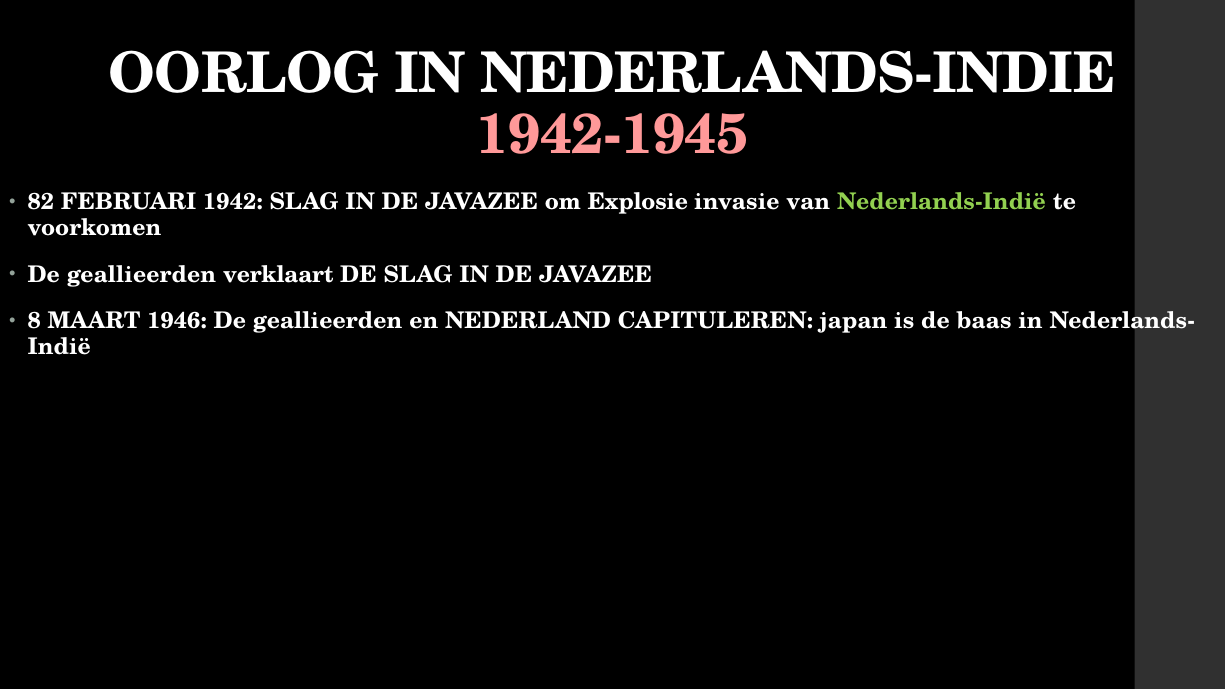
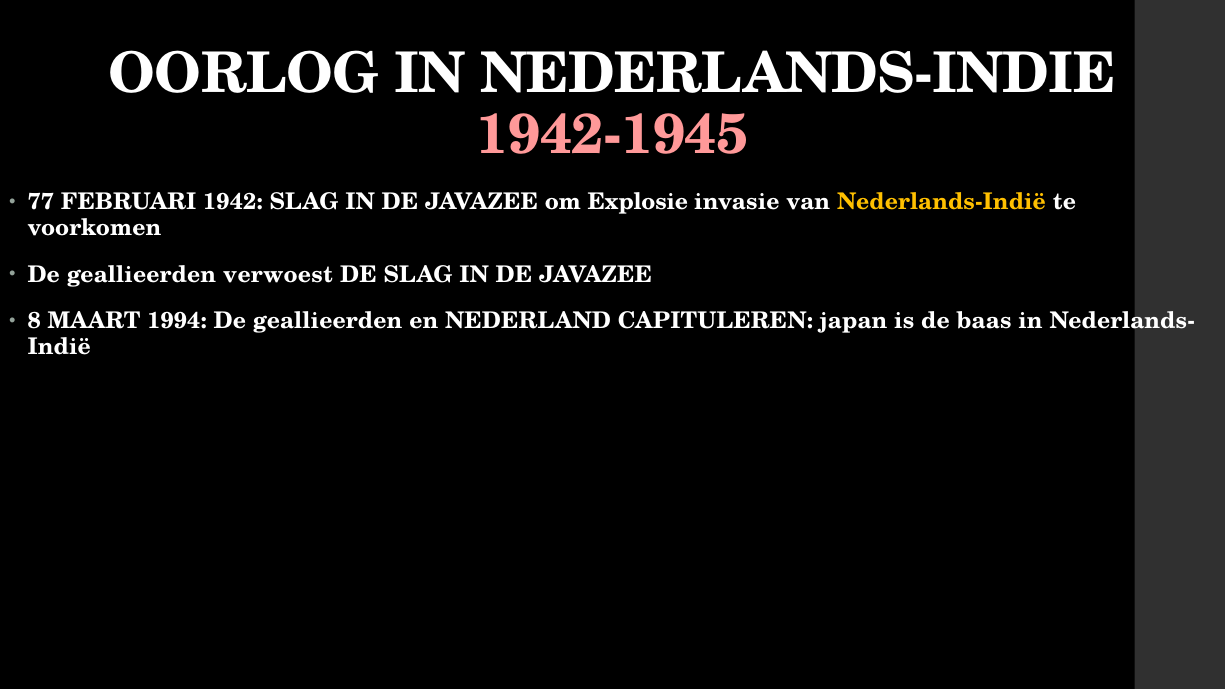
82: 82 -> 77
Nederlands-Indië colour: light green -> yellow
verklaart: verklaart -> verwoest
1946: 1946 -> 1994
